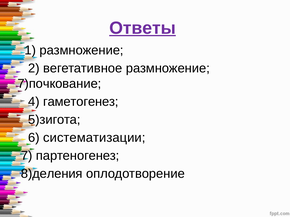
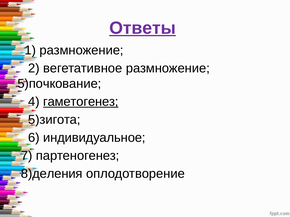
7)почкование: 7)почкование -> 5)почкование
гаметогенез underline: none -> present
систематизации: систематизации -> индивидуальное
